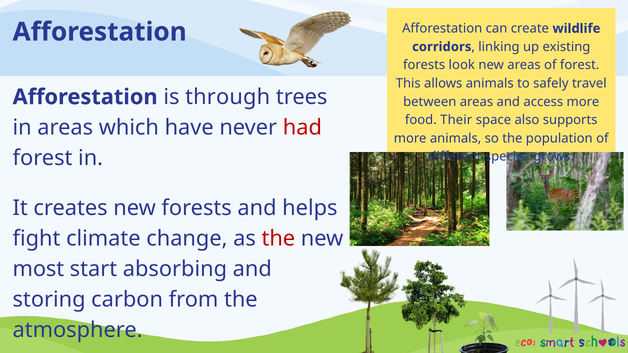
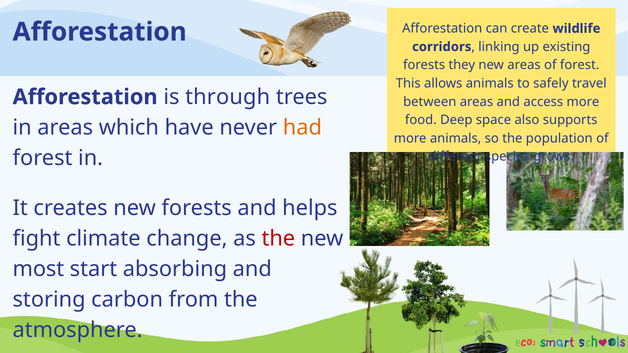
look: look -> they
Their: Their -> Deep
had colour: red -> orange
